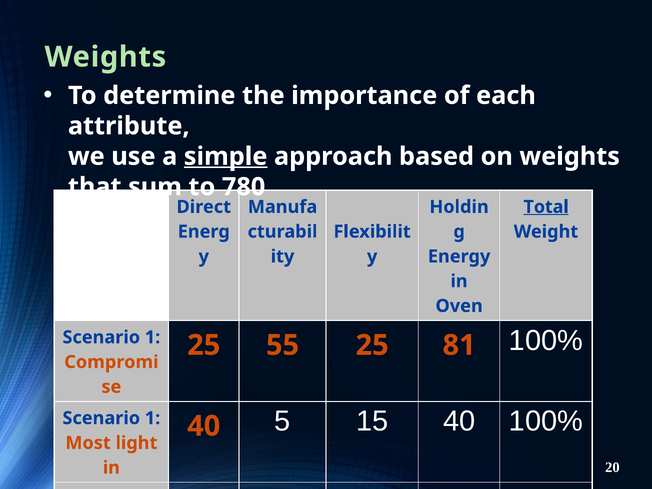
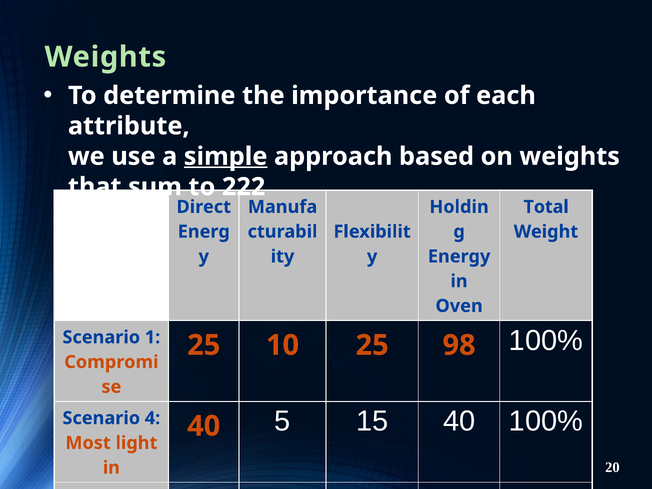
780: 780 -> 222
Total underline: present -> none
55: 55 -> 10
81: 81 -> 98
1 at (153, 418): 1 -> 4
